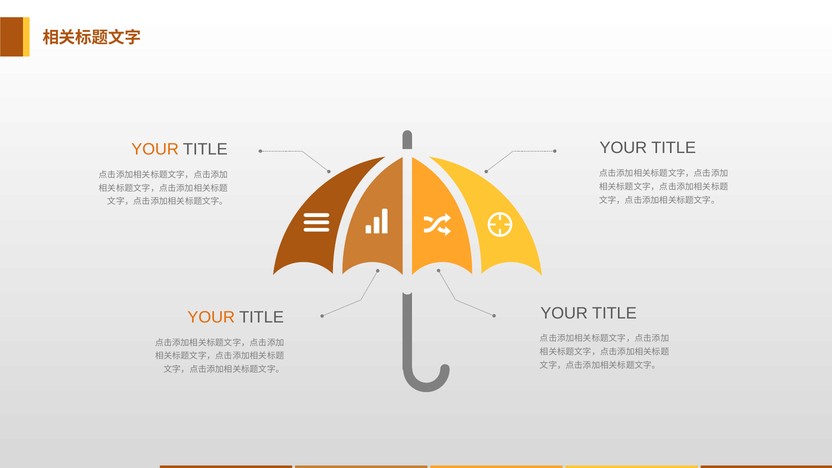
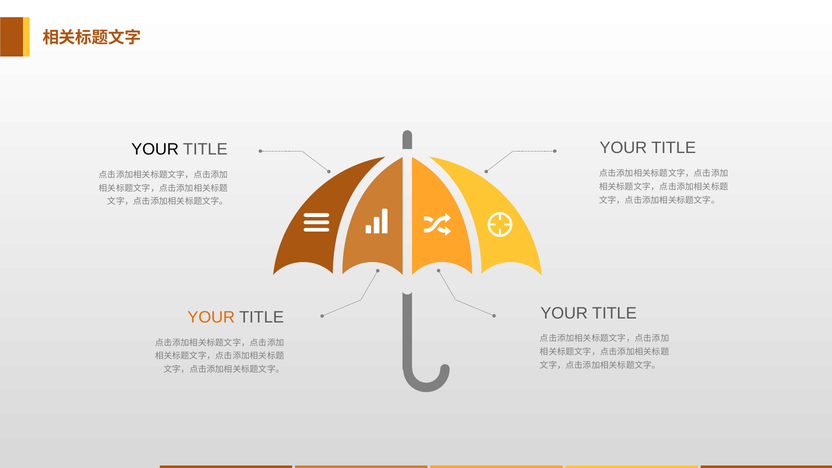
YOUR at (155, 149) colour: orange -> black
